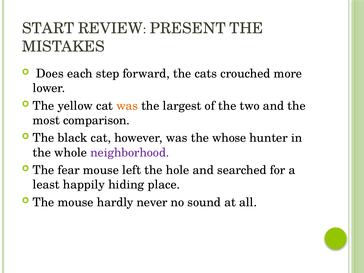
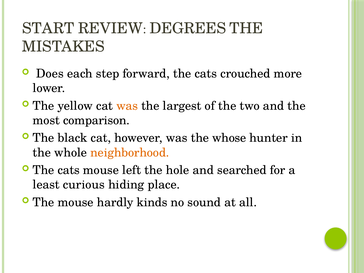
PRESENT: PRESENT -> DEGREES
neighborhood colour: purple -> orange
fear at (69, 170): fear -> cats
happily: happily -> curious
never: never -> kinds
